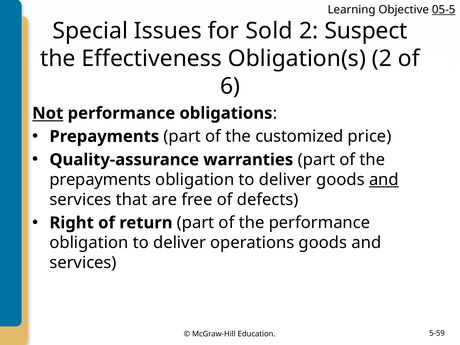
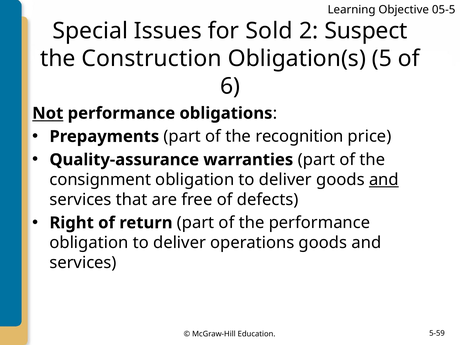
05-5 underline: present -> none
Effectiveness: Effectiveness -> Construction
Obligation(s 2: 2 -> 5
customized: customized -> recognition
prepayments at (100, 180): prepayments -> consignment
